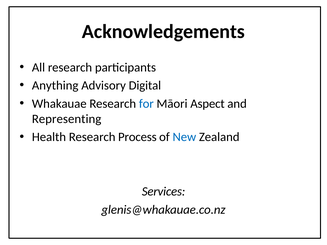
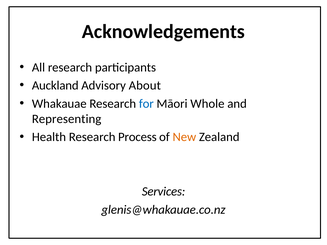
Anything: Anything -> Auckland
Digital: Digital -> About
Aspect: Aspect -> Whole
New colour: blue -> orange
